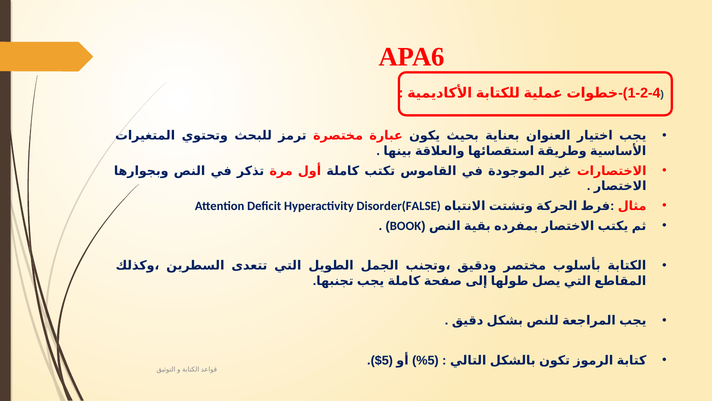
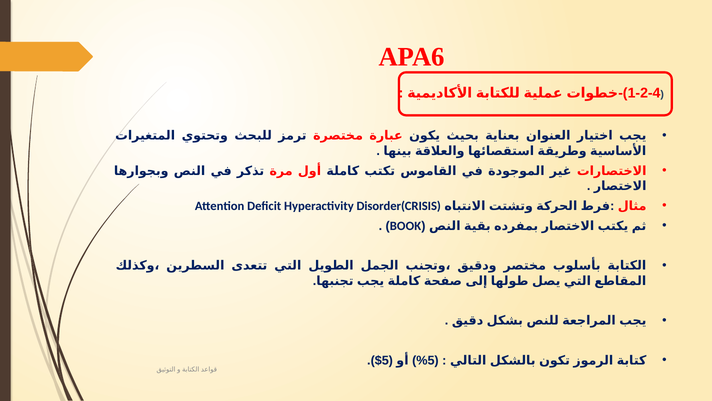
Disorder(FALSE: Disorder(FALSE -> Disorder(CRISIS
